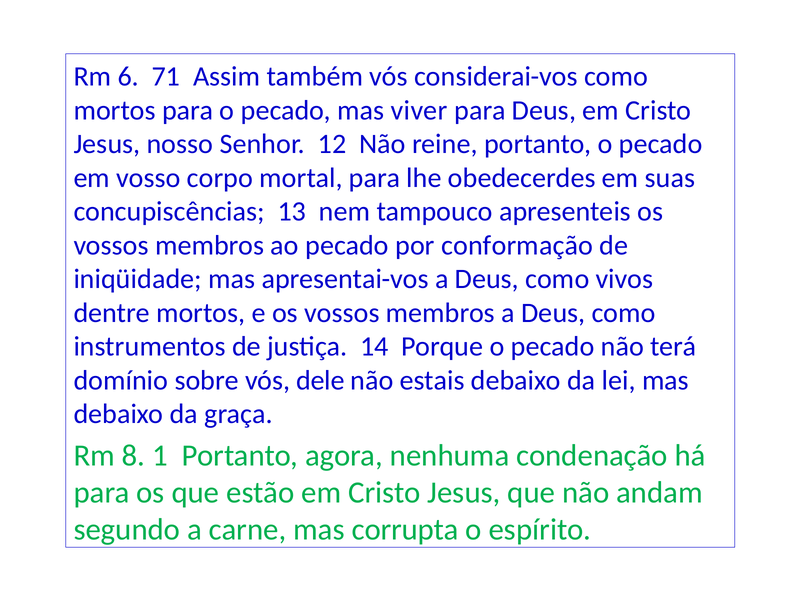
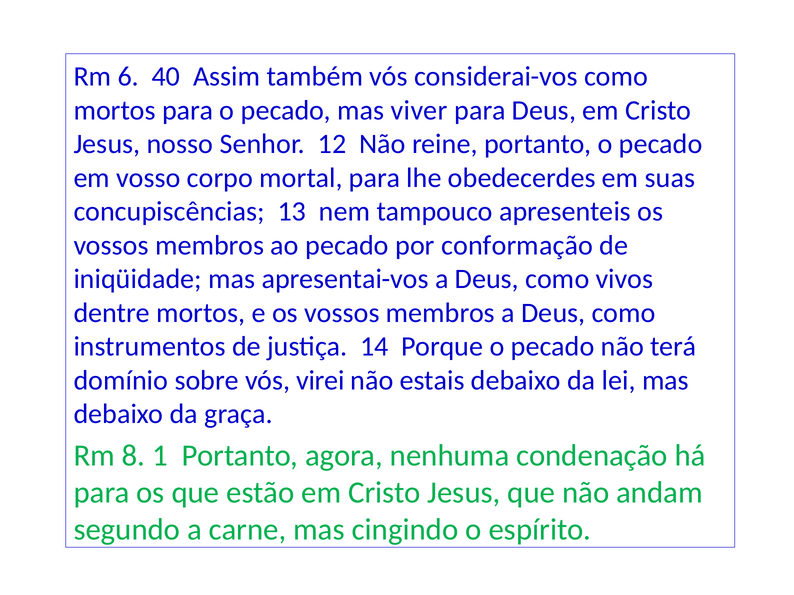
71: 71 -> 40
dele: dele -> virei
corrupta: corrupta -> cingindo
